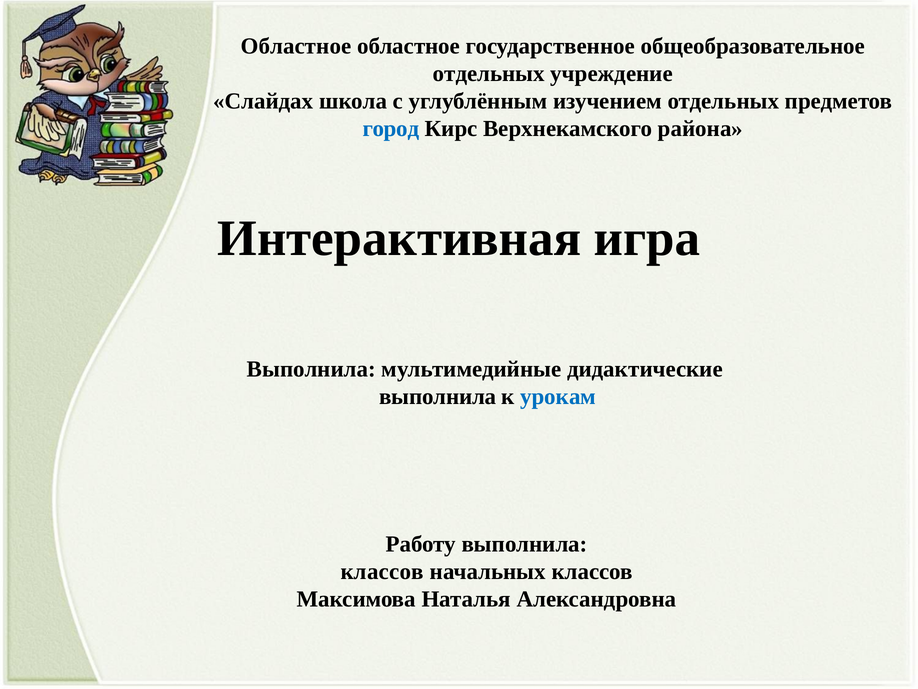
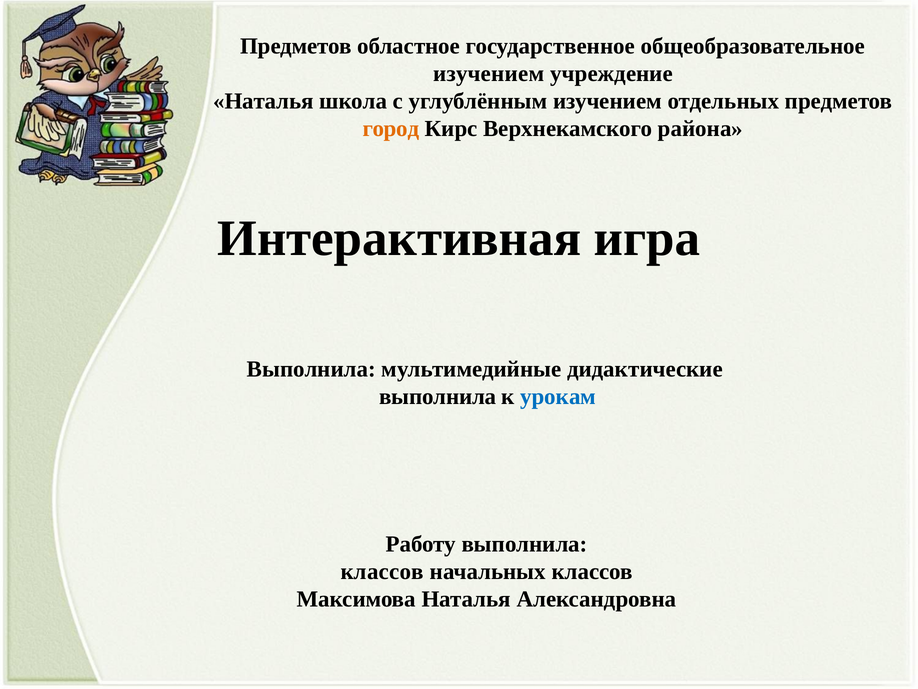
Областное at (296, 46): Областное -> Предметов
отдельных at (489, 74): отдельных -> изучением
Слайдах at (263, 101): Слайдах -> Наталья
город colour: blue -> orange
